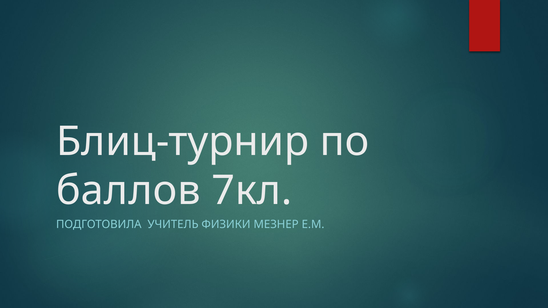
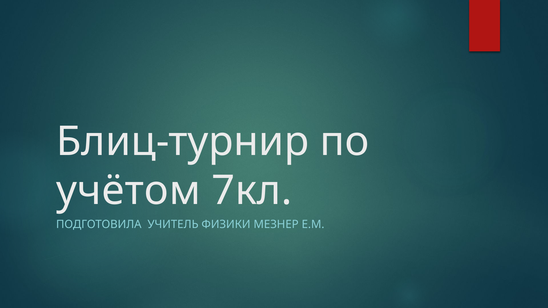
баллов: баллов -> учётом
